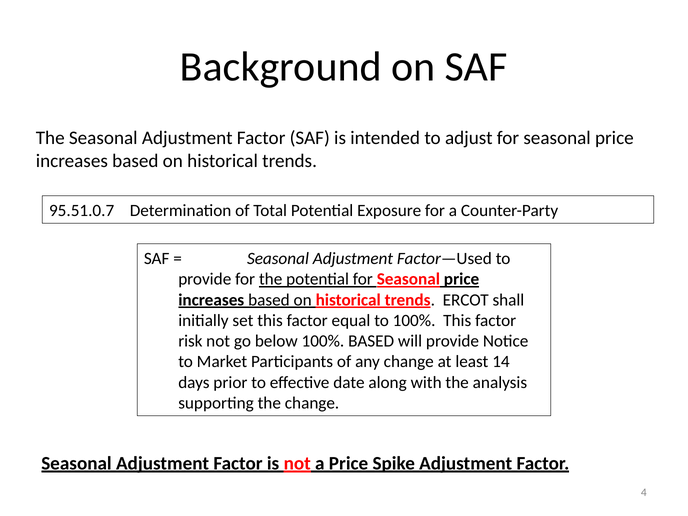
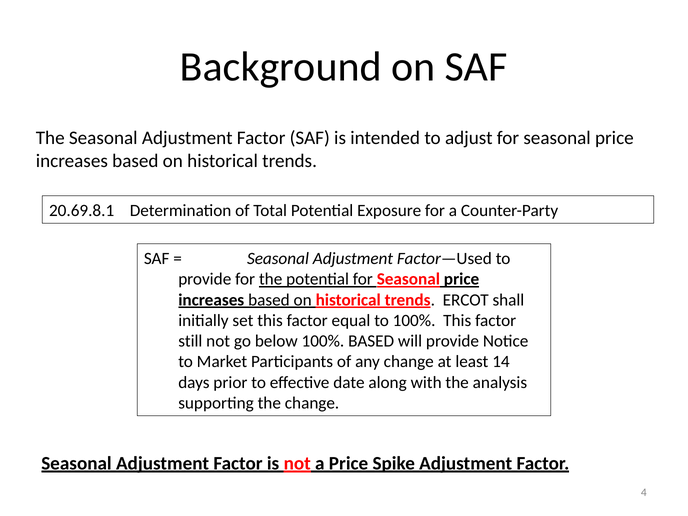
95.51.0.7: 95.51.0.7 -> 20.69.8.1
risk: risk -> still
